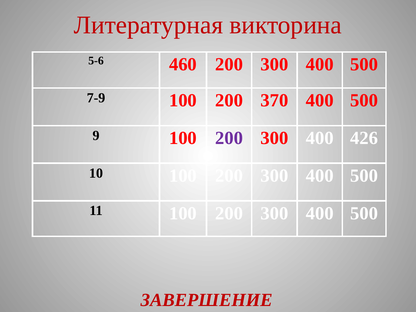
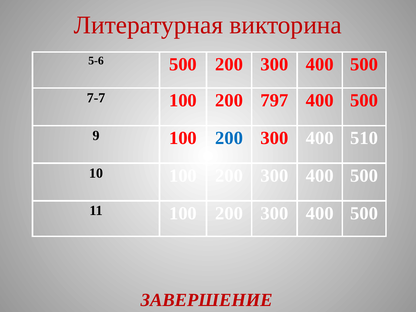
5-6 460: 460 -> 500
7-9: 7-9 -> 7-7
370: 370 -> 797
200 at (229, 138) colour: purple -> blue
426: 426 -> 510
